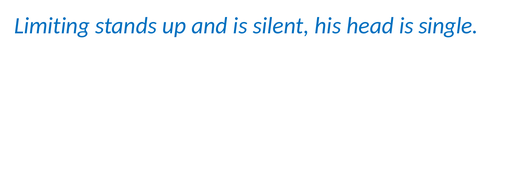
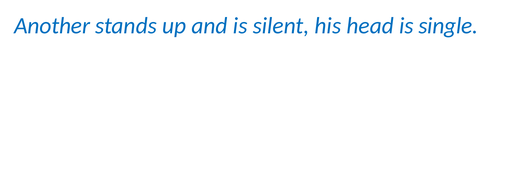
Limiting: Limiting -> Another
